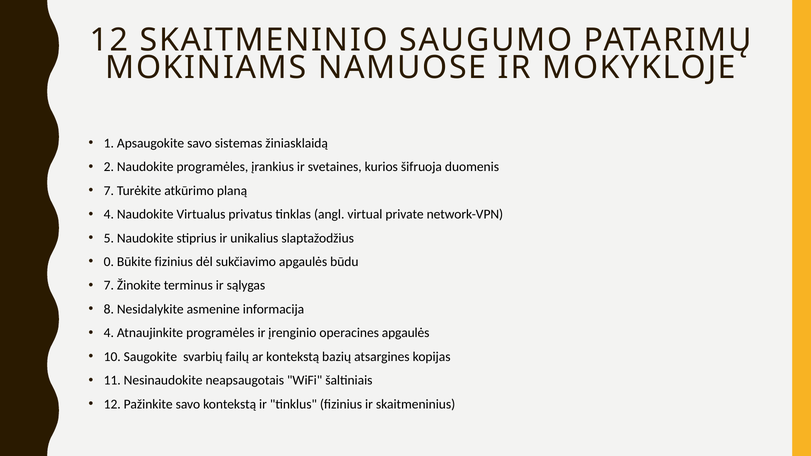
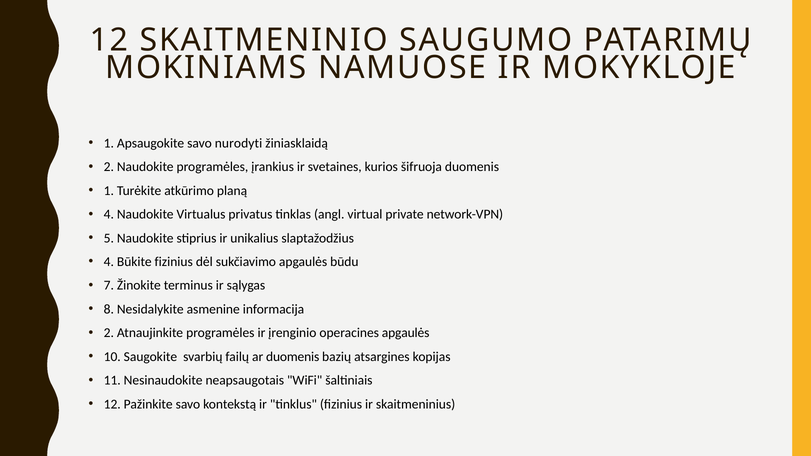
sistemas: sistemas -> nurodyti
7 at (109, 191): 7 -> 1
0 at (109, 262): 0 -> 4
4 at (109, 333): 4 -> 2
ar kontekstą: kontekstą -> duomenis
